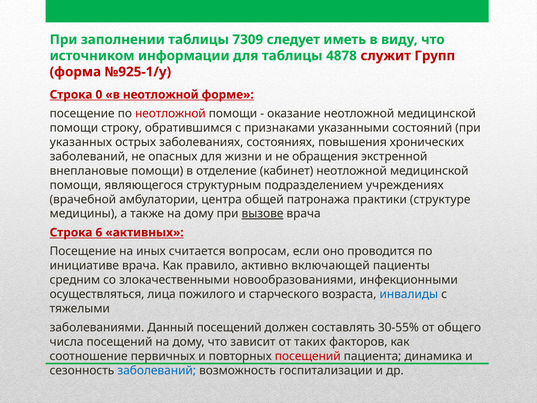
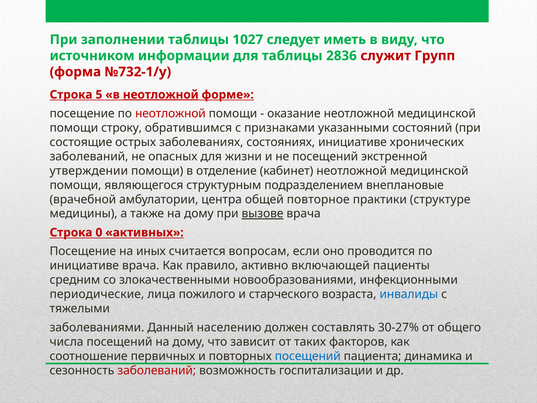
7309: 7309 -> 1027
4878: 4878 -> 2836
№925-1/у: №925-1/у -> №732-1/у
0: 0 -> 5
неотложной at (161, 95) underline: none -> present
указанных: указанных -> состоящие
состояниях повышения: повышения -> инициативе
не обращения: обращения -> посещений
внеплановые: внеплановые -> утверждении
учреждениях: учреждениях -> внеплановые
патронажа: патронажа -> повторное
6: 6 -> 0
осуществляться: осуществляться -> периодические
Данный посещений: посещений -> населению
30-55%: 30-55% -> 30-27%
посещений at (308, 356) colour: red -> blue
заболеваний at (157, 370) colour: blue -> red
